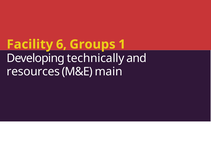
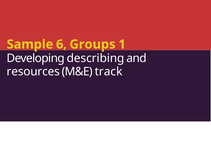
Facility: Facility -> Sample
technically: technically -> describing
main: main -> track
